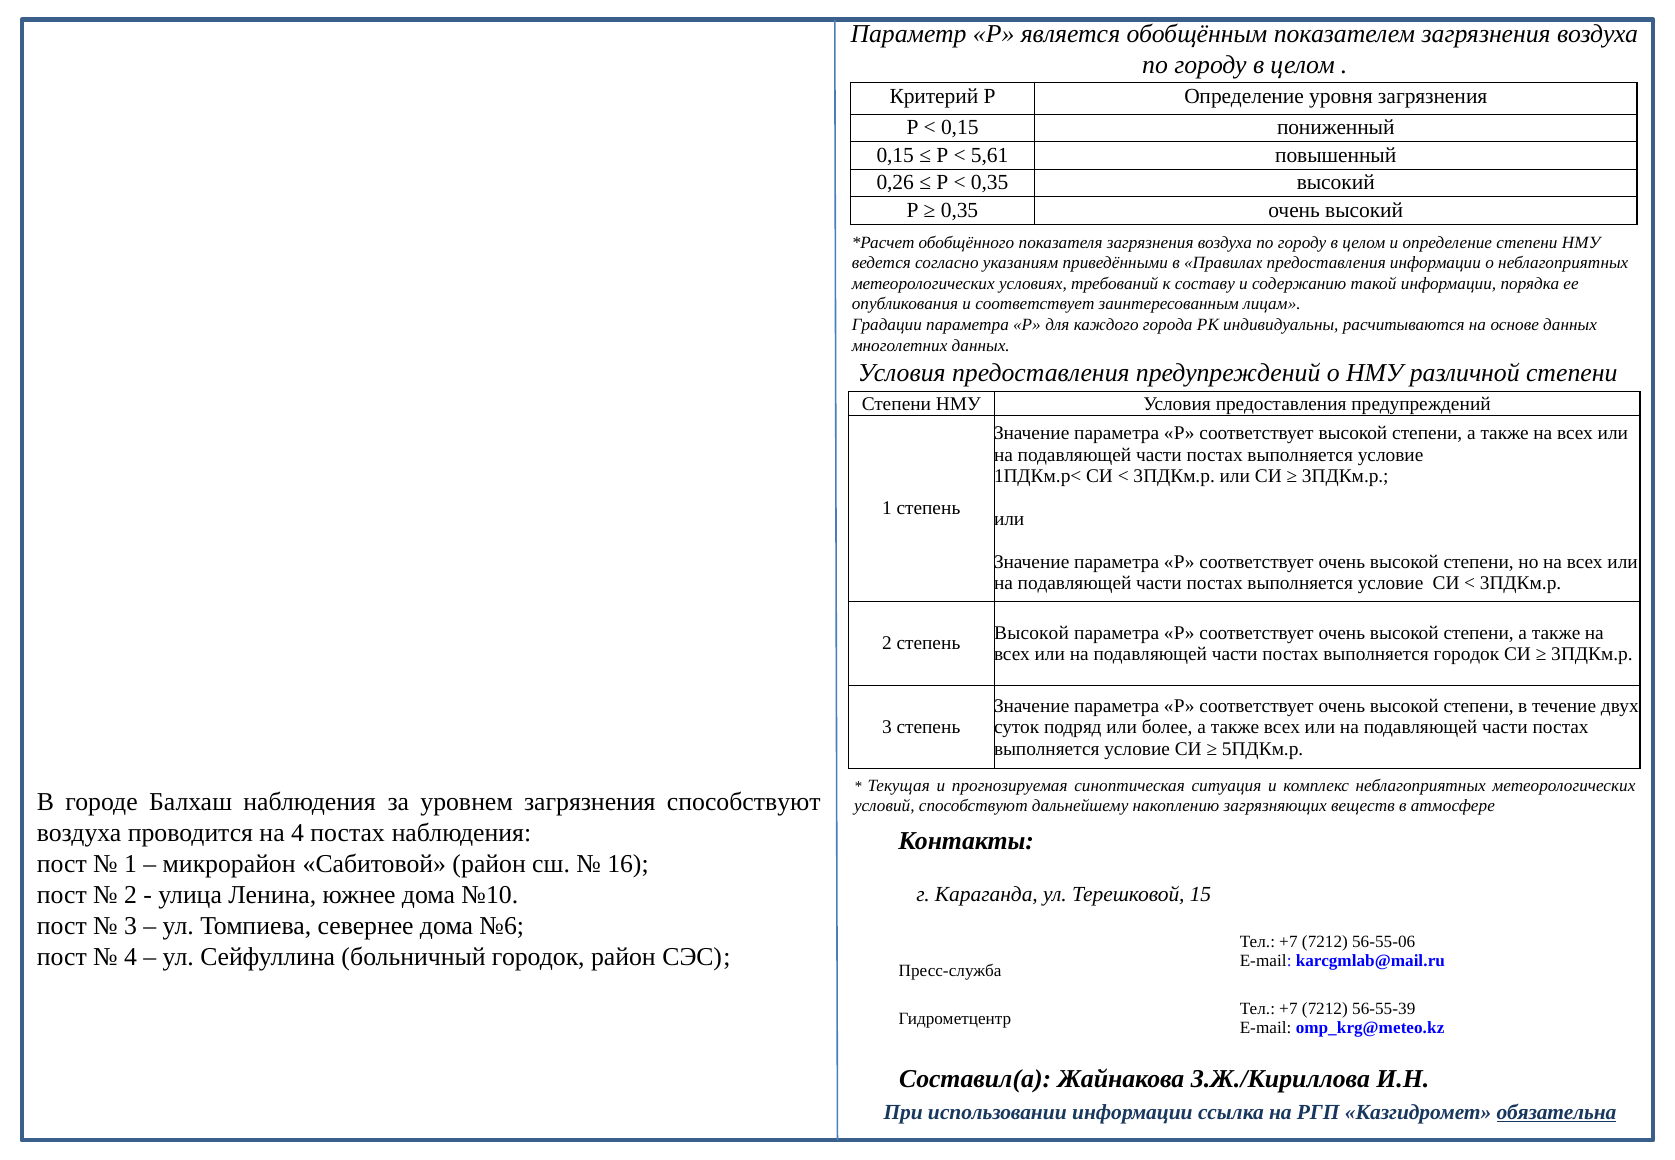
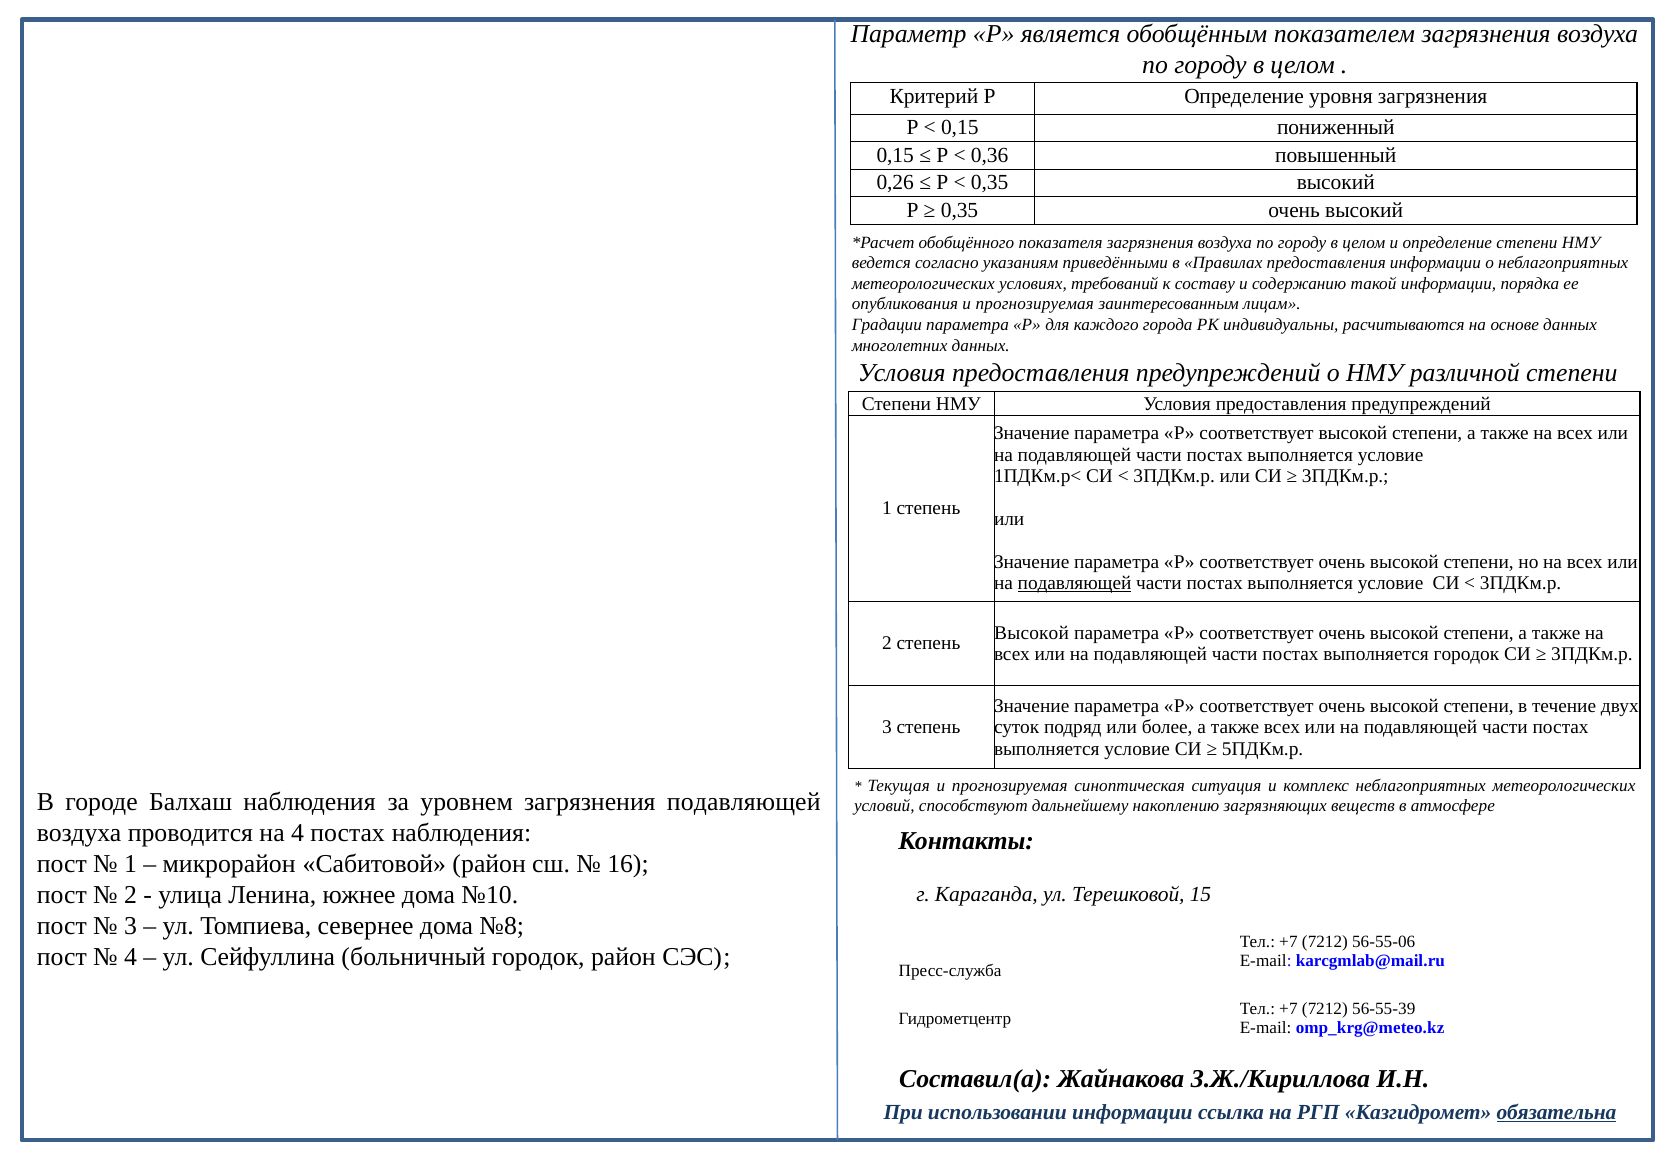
5,61: 5,61 -> 0,36
опубликования и соответствует: соответствует -> прогнозируемая
подавляющей at (1075, 583) underline: none -> present
загрязнения способствуют: способствуют -> подавляющей
№6: №6 -> №8
